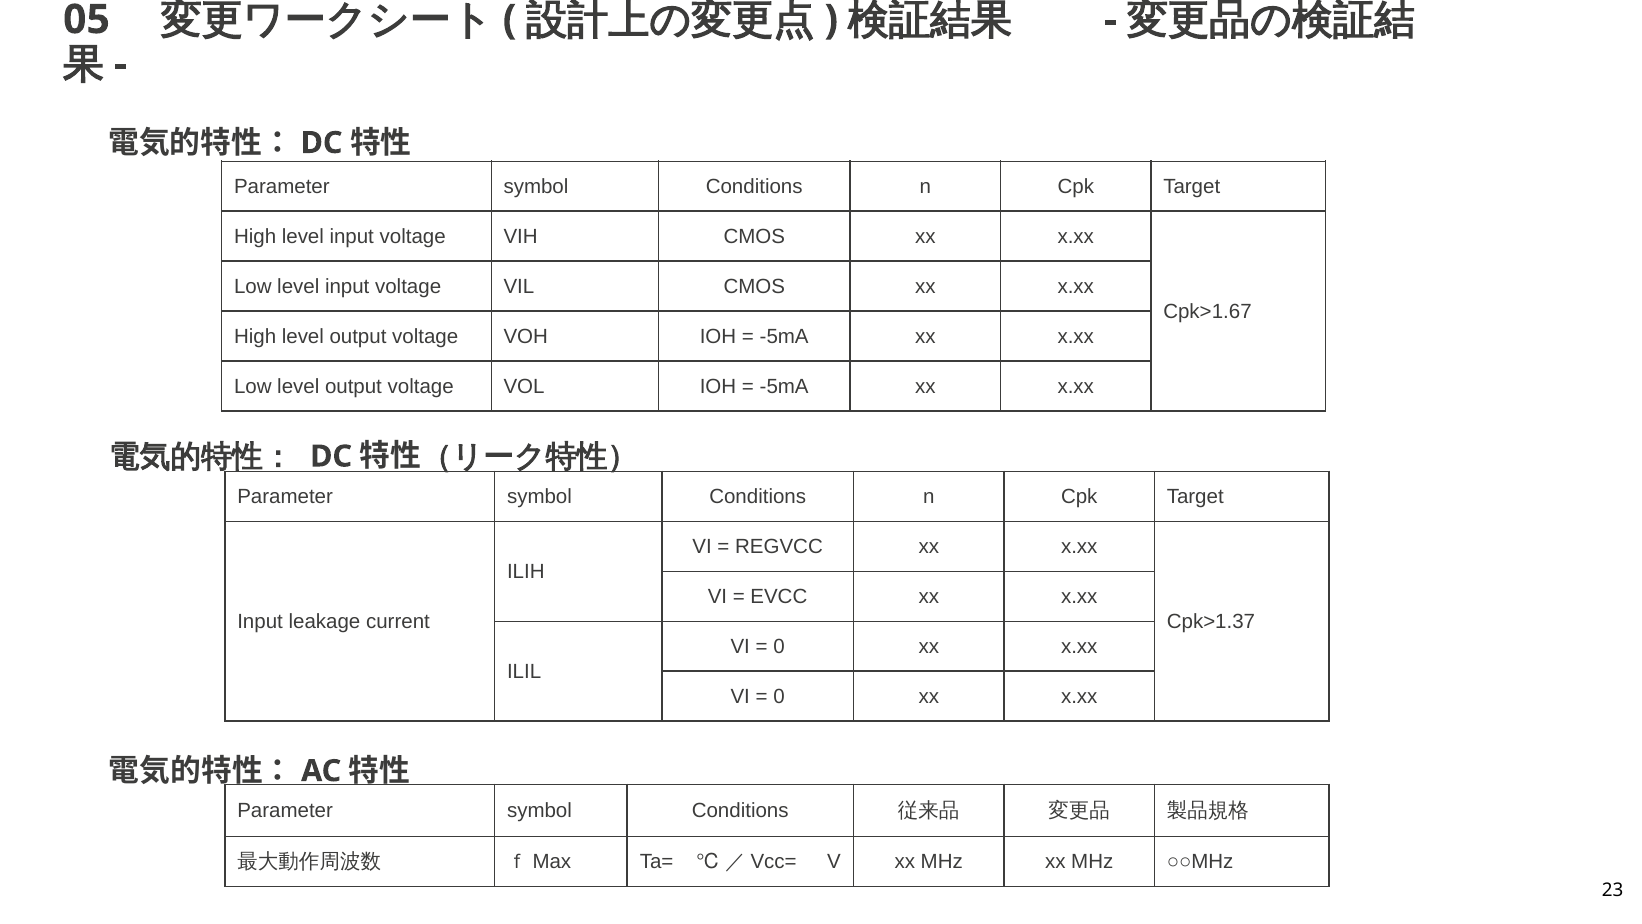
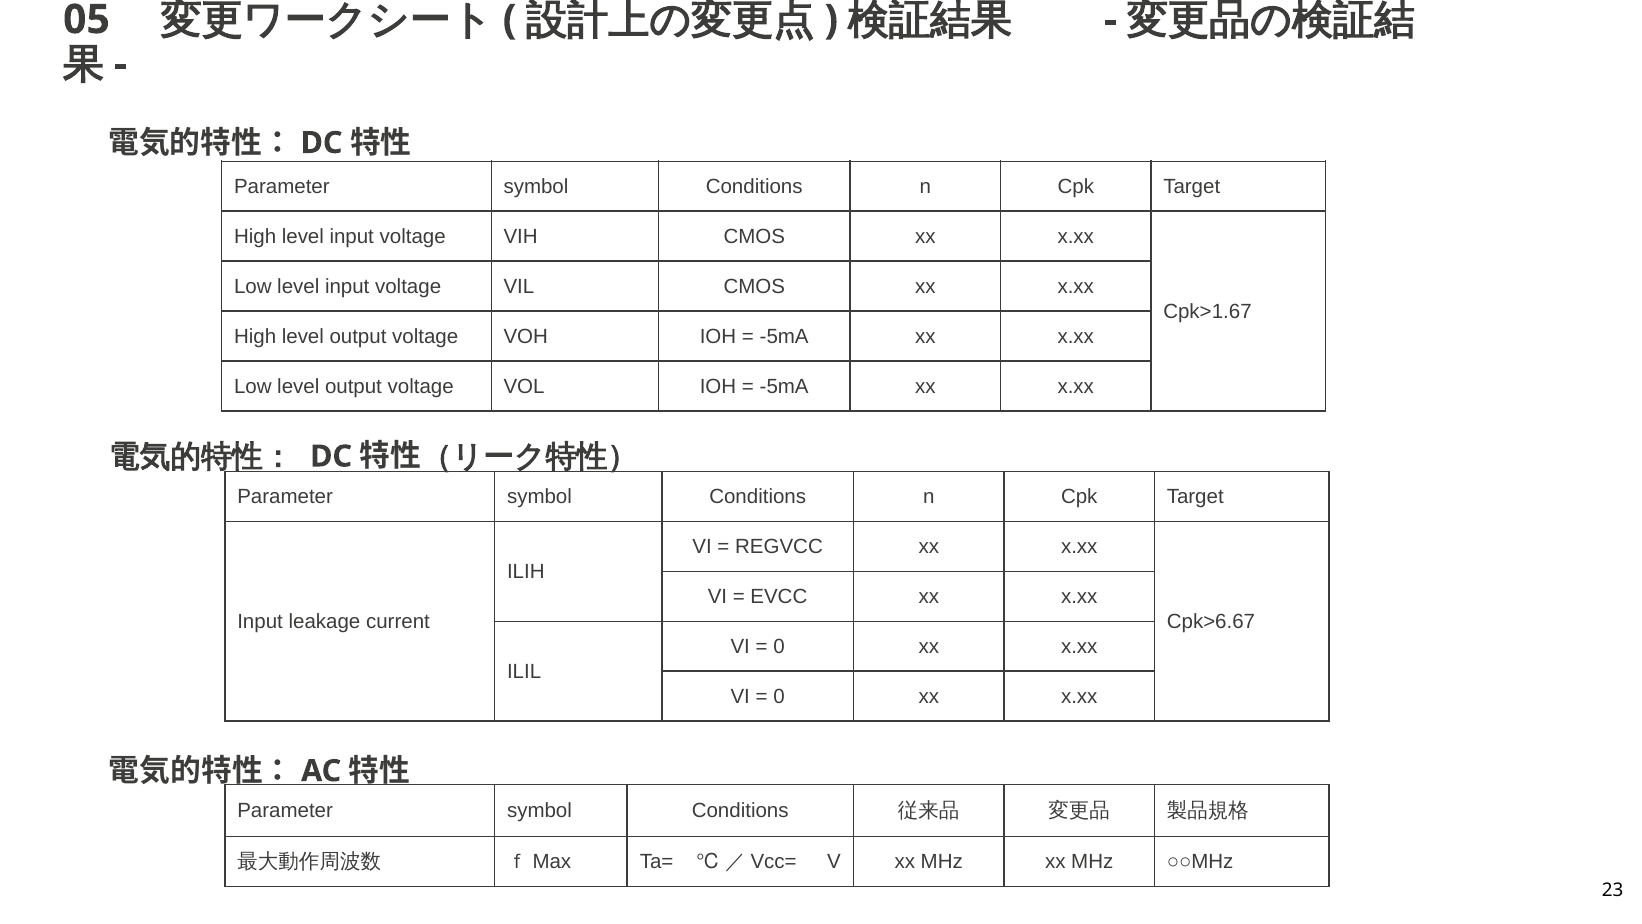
Cpk>1.37: Cpk>1.37 -> Cpk>6.67
